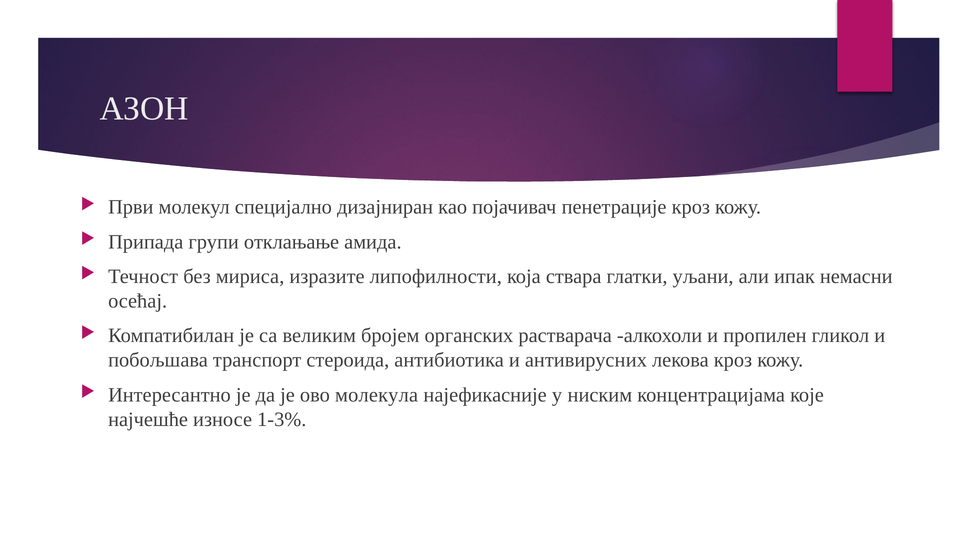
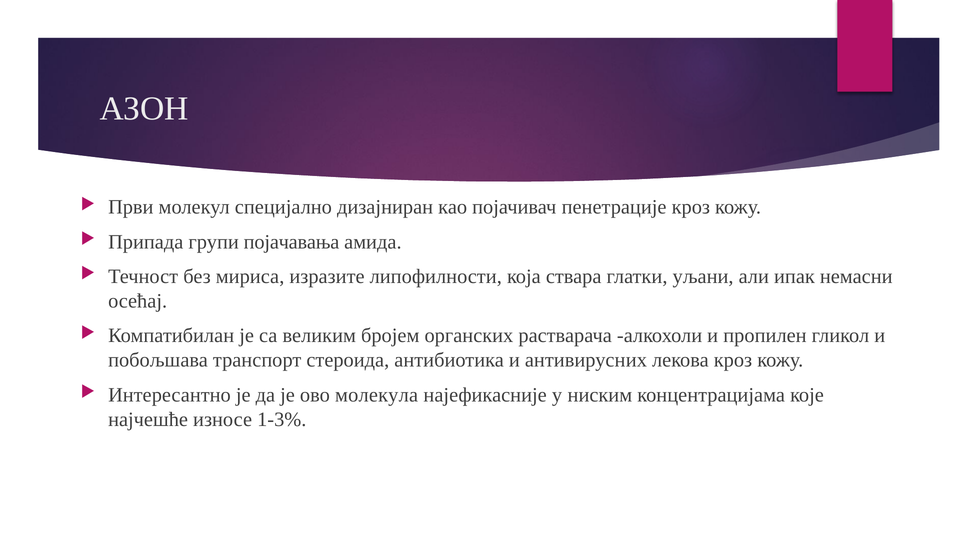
отклањање: отклањање -> појачавања
